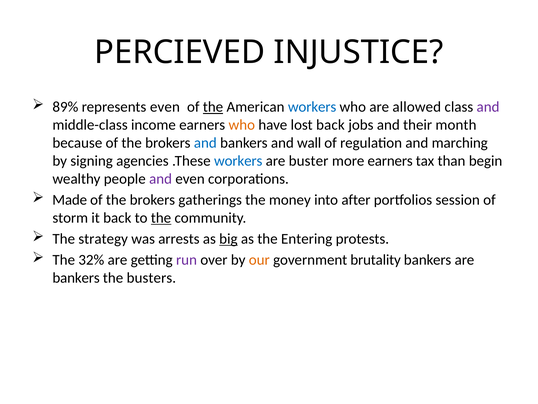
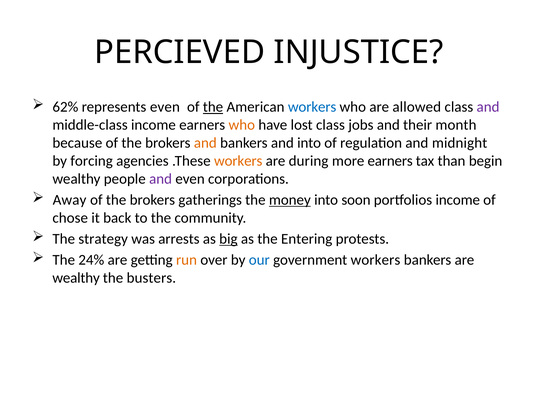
89%: 89% -> 62%
lost back: back -> class
and at (205, 143) colour: blue -> orange
and wall: wall -> into
marching: marching -> midnight
signing: signing -> forcing
workers at (238, 161) colour: blue -> orange
buster: buster -> during
Made: Made -> Away
money underline: none -> present
after: after -> soon
portfolios session: session -> income
storm: storm -> chose
the at (161, 218) underline: present -> none
32%: 32% -> 24%
run colour: purple -> orange
our colour: orange -> blue
government brutality: brutality -> workers
bankers at (76, 277): bankers -> wealthy
